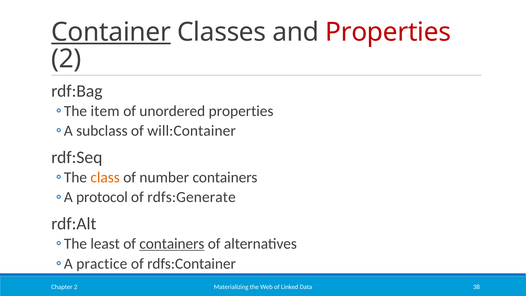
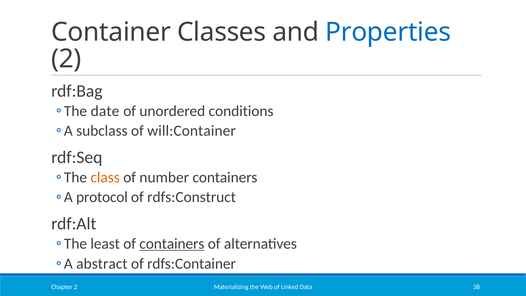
Container underline: present -> none
Properties at (388, 32) colour: red -> blue
item: item -> date
unordered properties: properties -> conditions
rdfs:Generate: rdfs:Generate -> rdfs:Construct
practice: practice -> abstract
